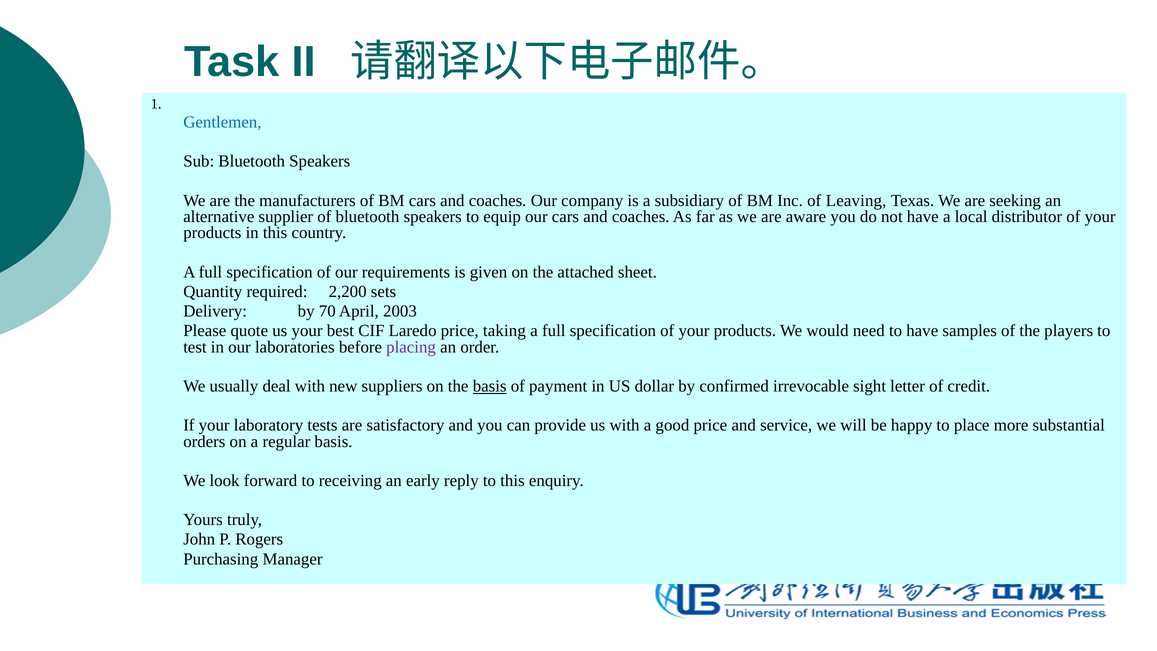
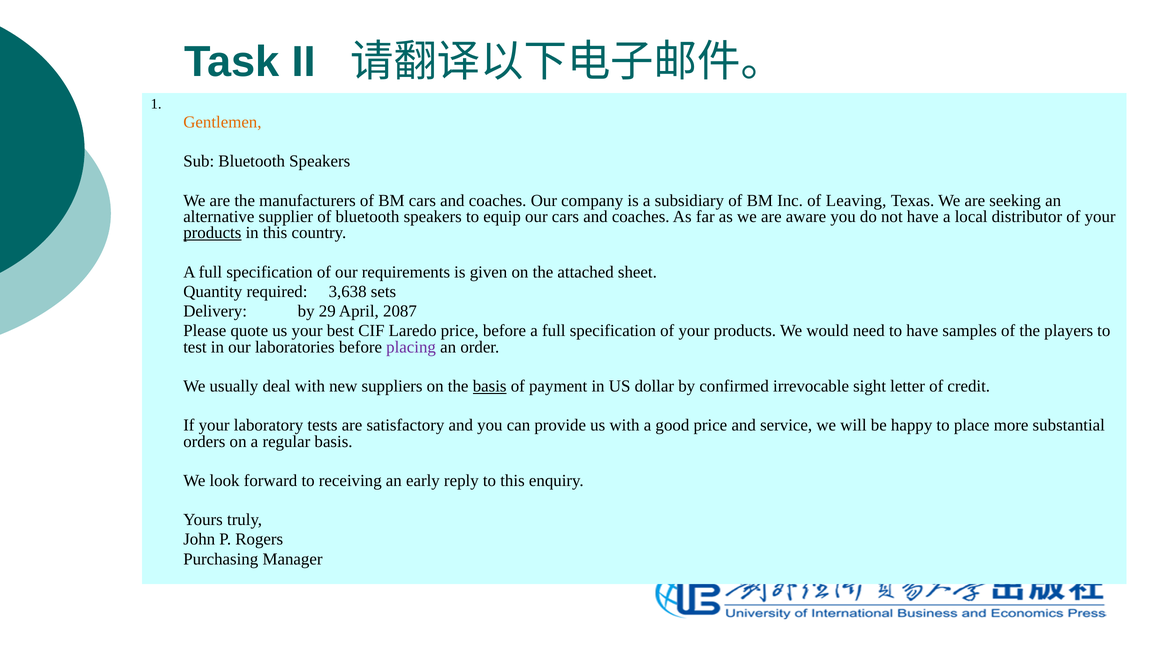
Gentlemen colour: blue -> orange
products at (212, 233) underline: none -> present
2,200: 2,200 -> 3,638
70: 70 -> 29
2003: 2003 -> 2087
price taking: taking -> before
